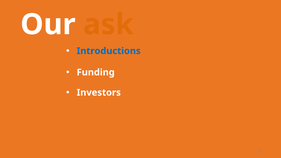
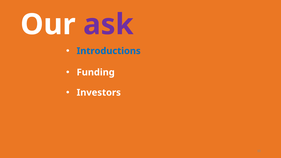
ask colour: orange -> purple
